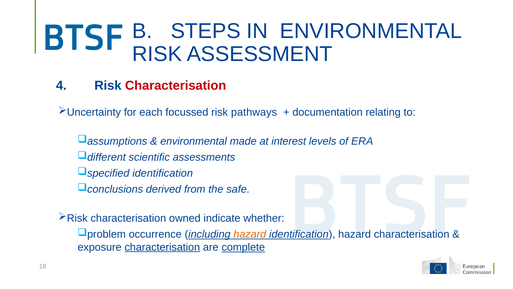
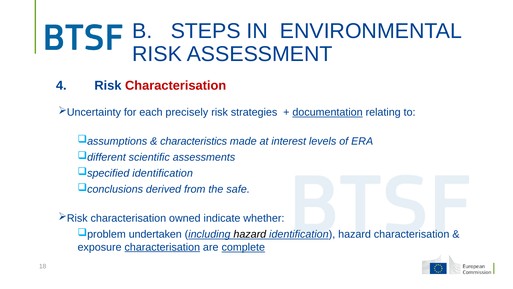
focussed: focussed -> precisely
pathways: pathways -> strategies
documentation underline: none -> present
environmental at (194, 141): environmental -> characteristics
occurrence: occurrence -> undertaken
hazard at (250, 234) colour: orange -> black
